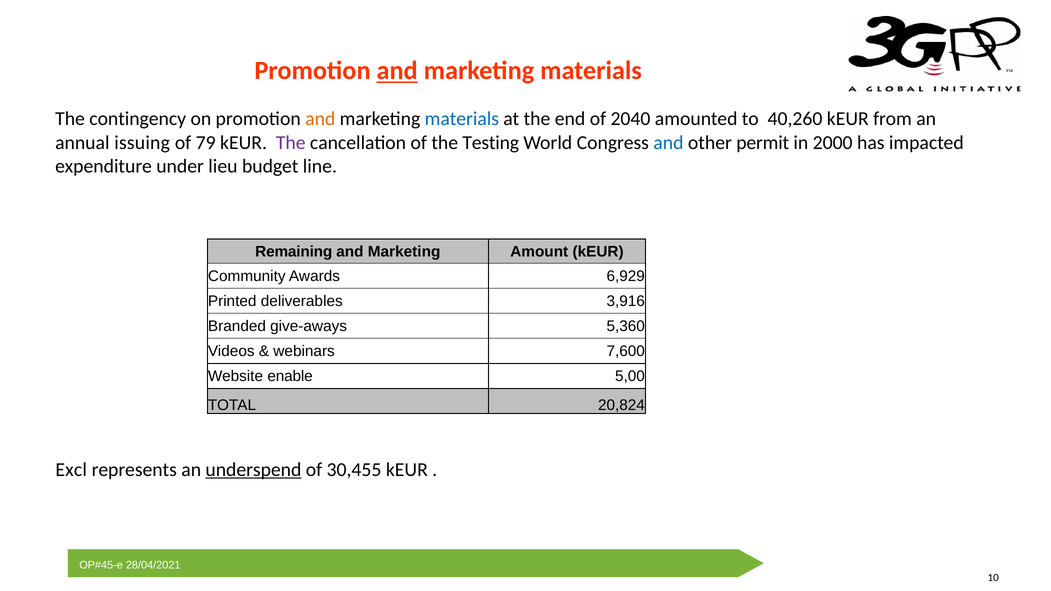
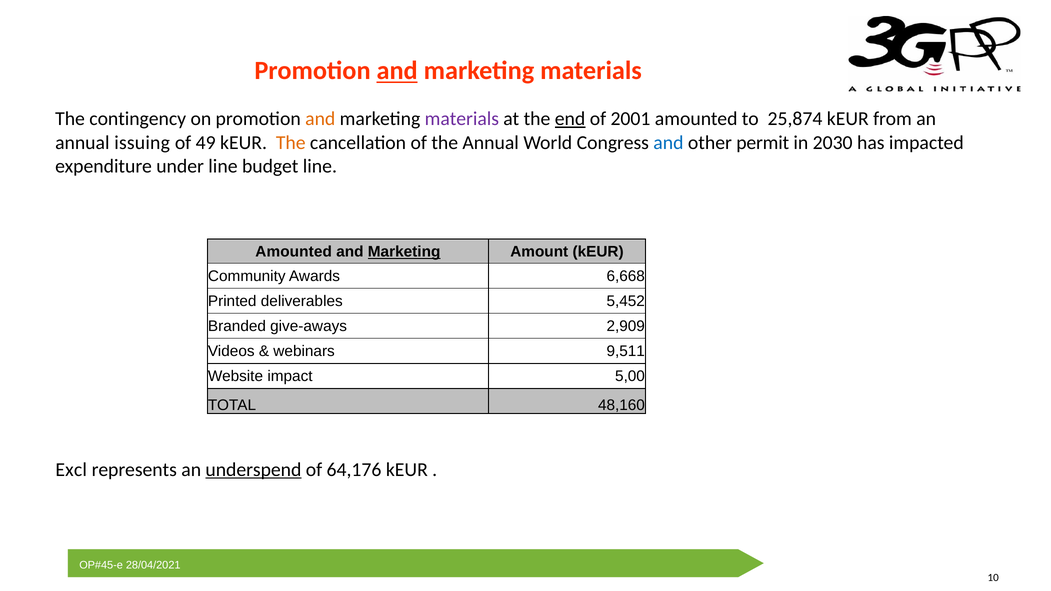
materials at (462, 119) colour: blue -> purple
end underline: none -> present
2040: 2040 -> 2001
40,260: 40,260 -> 25,874
79: 79 -> 49
The at (291, 143) colour: purple -> orange
the Testing: Testing -> Annual
2000: 2000 -> 2030
under lieu: lieu -> line
Remaining at (294, 252): Remaining -> Amounted
Marketing at (404, 252) underline: none -> present
6,929: 6,929 -> 6,668
3,916: 3,916 -> 5,452
5,360: 5,360 -> 2,909
7,600: 7,600 -> 9,511
enable: enable -> impact
20,824: 20,824 -> 48,160
30,455: 30,455 -> 64,176
